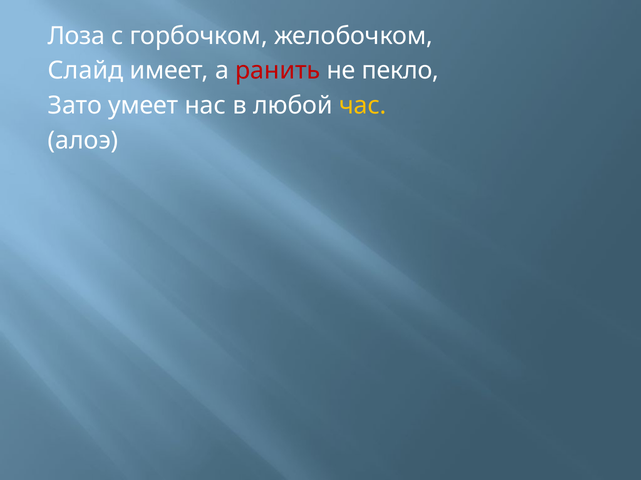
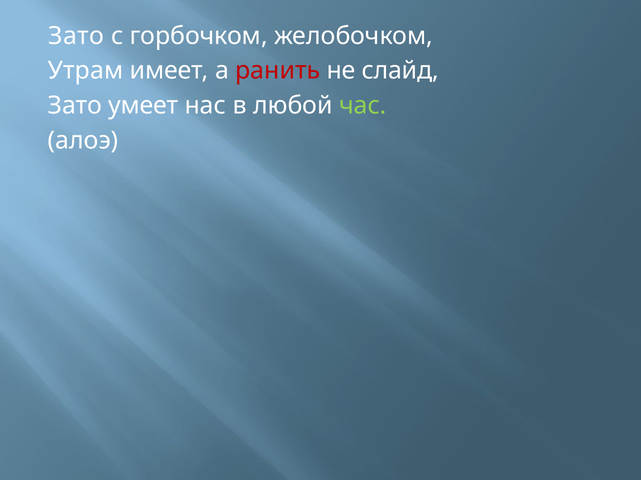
Лоза at (76, 36): Лоза -> Зато
Слайд: Слайд -> Утрам
пекло: пекло -> слайд
час colour: yellow -> light green
